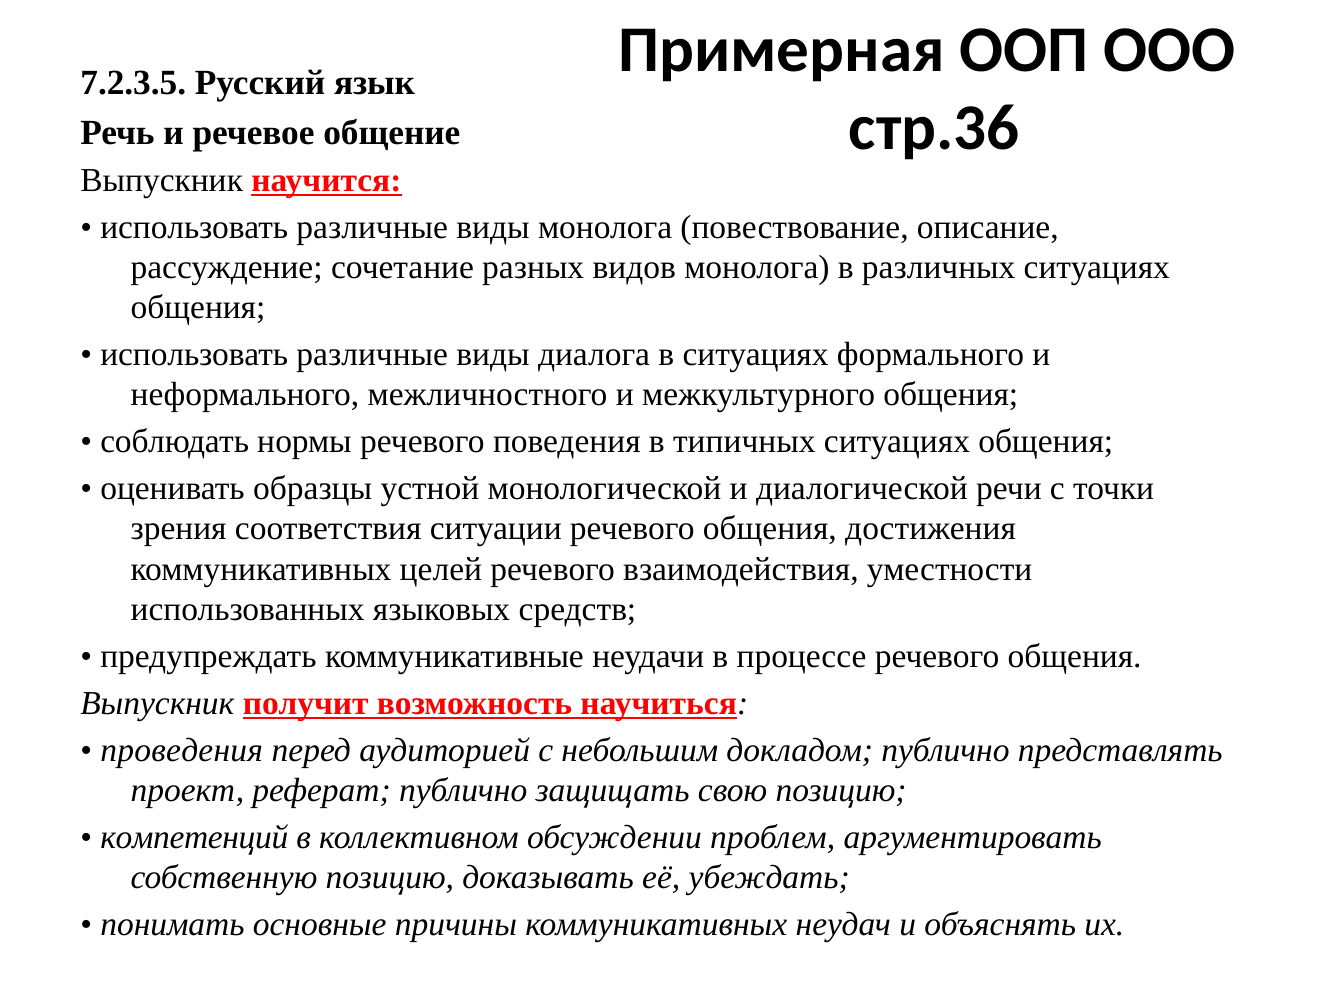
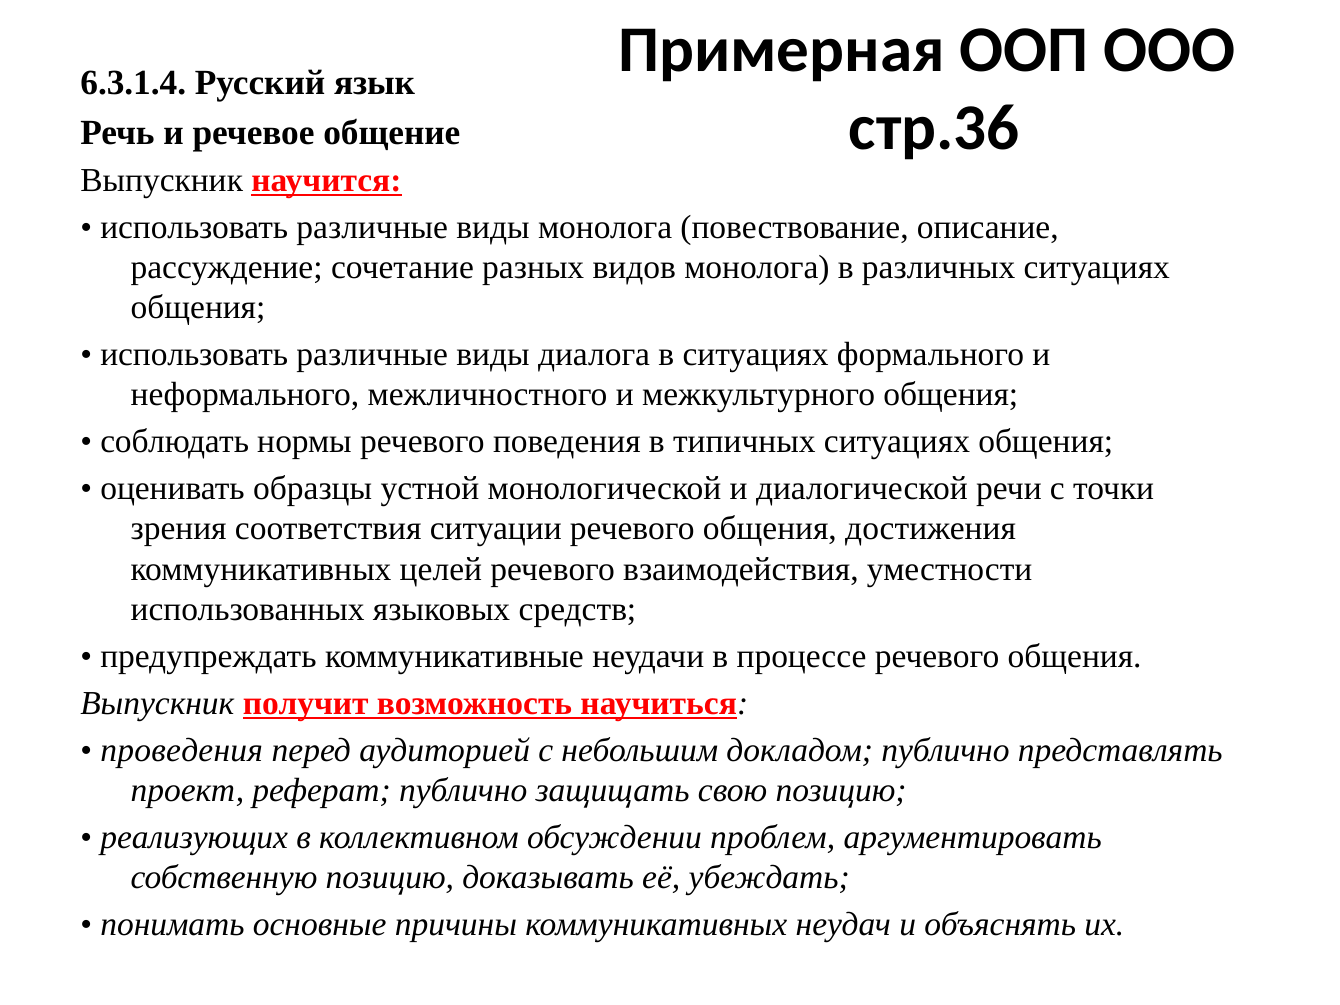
7.2.3.5: 7.2.3.5 -> 6.3.1.4
компетенций: компетенций -> реализующих
